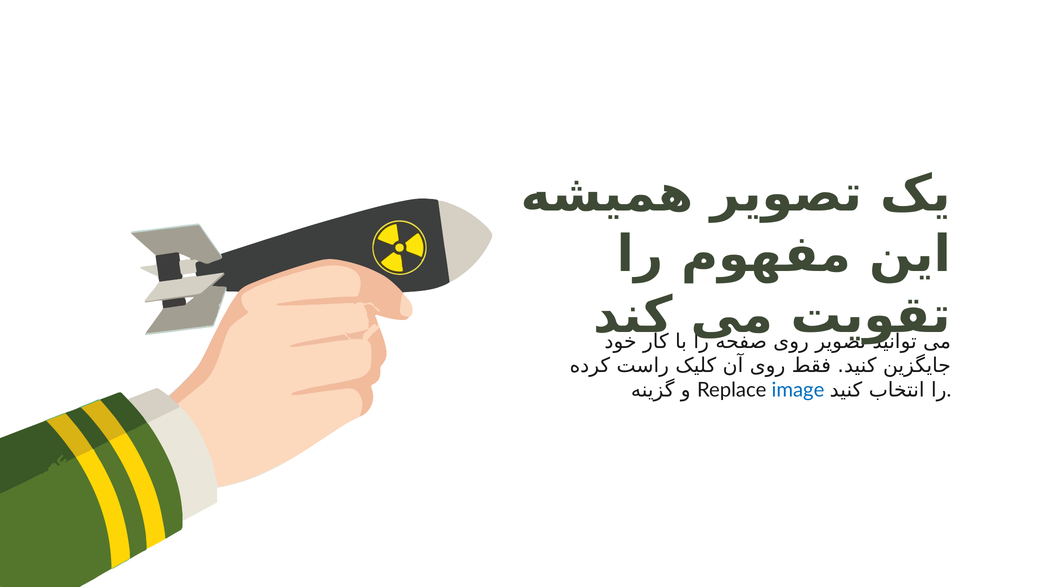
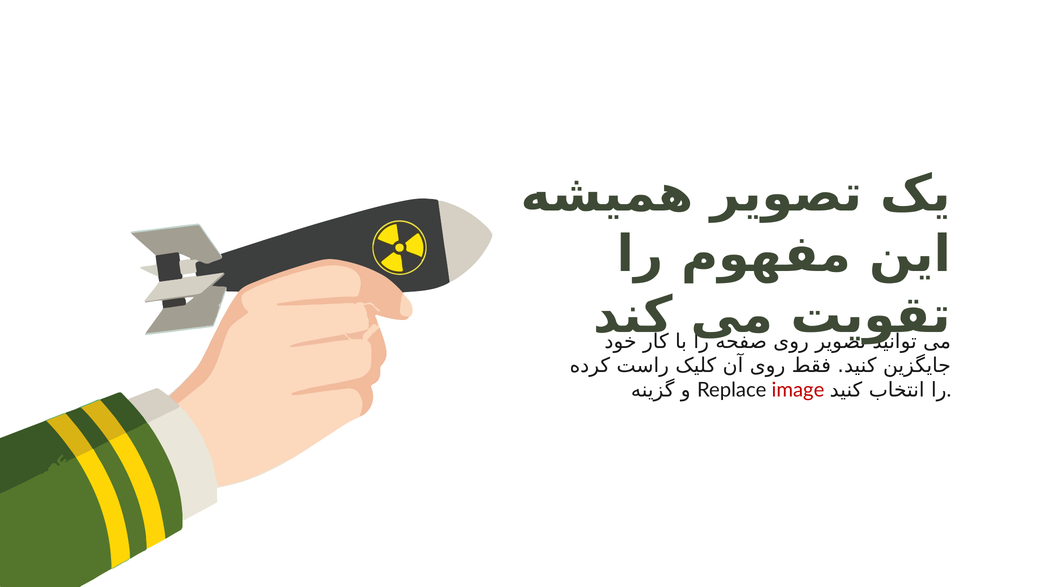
image colour: blue -> red
